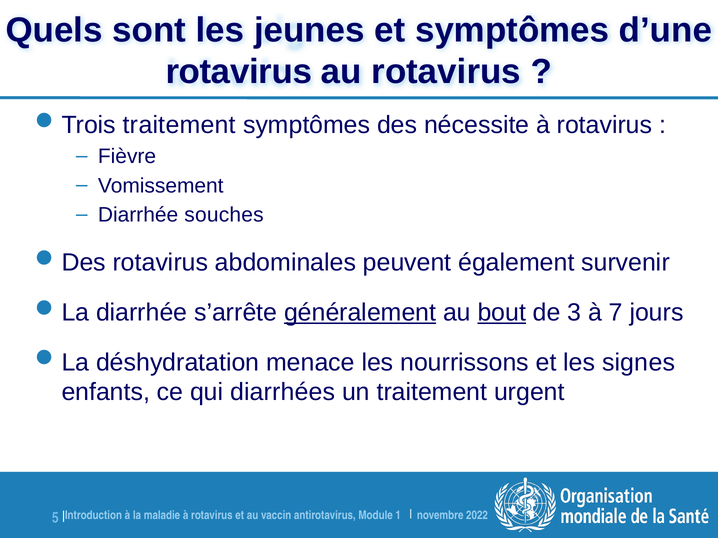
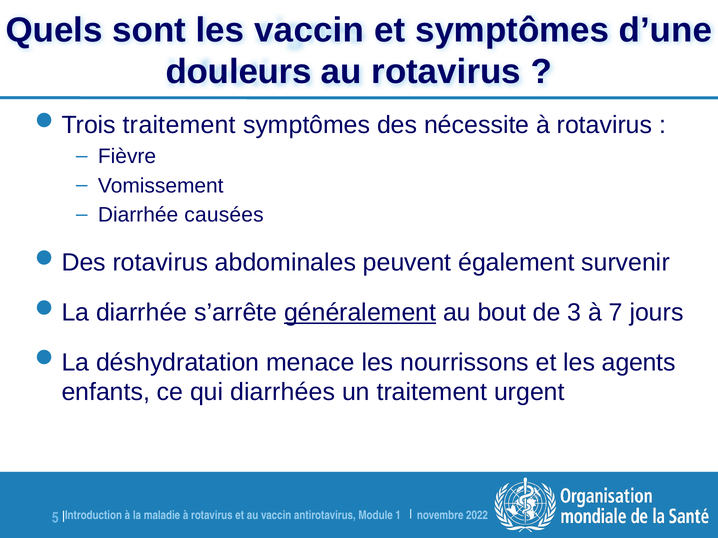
les jeunes: jeunes -> vaccin
rotavirus at (239, 72): rotavirus -> douleurs
souches: souches -> causées
bout underline: present -> none
signes: signes -> agents
